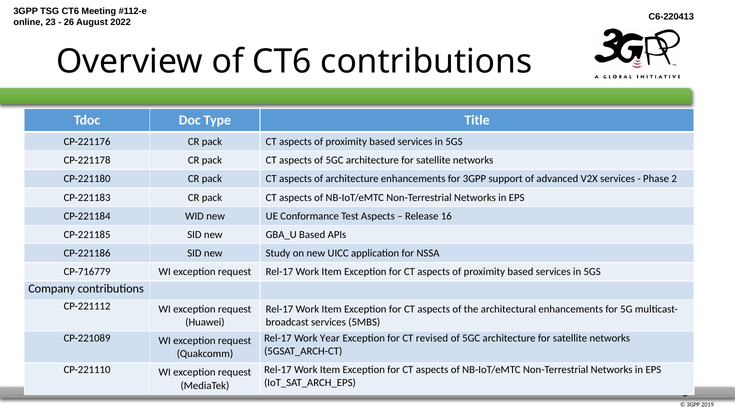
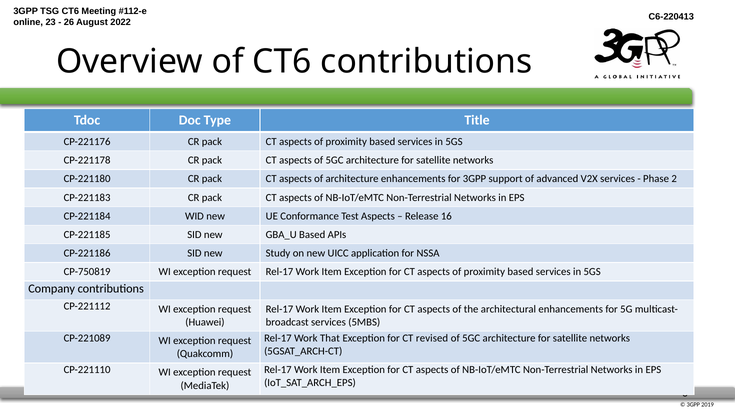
CP-716779: CP-716779 -> CP-750819
Year: Year -> That
